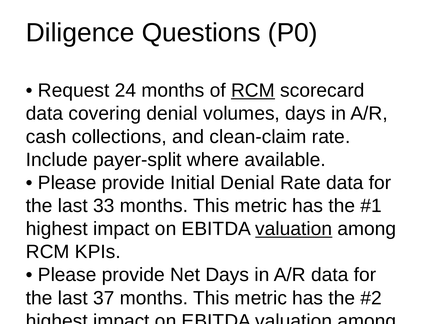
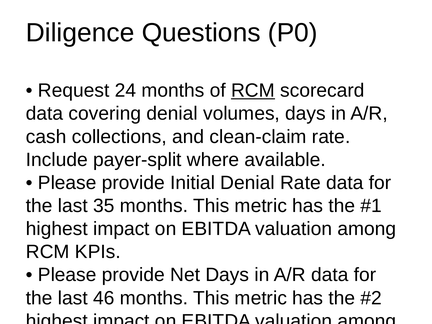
33: 33 -> 35
valuation at (294, 229) underline: present -> none
37: 37 -> 46
